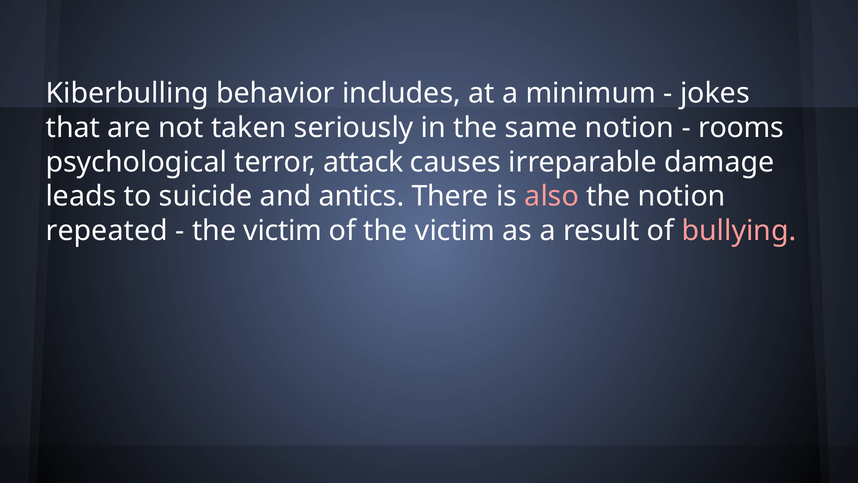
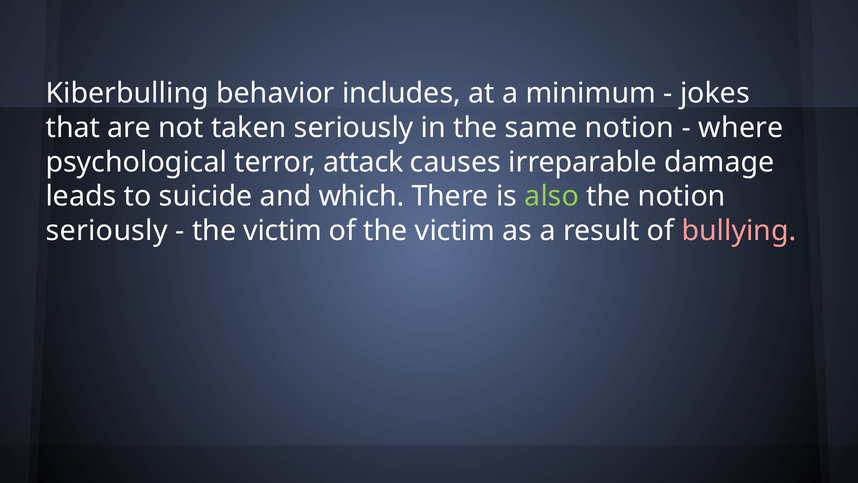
rooms: rooms -> where
antics: antics -> which
also colour: pink -> light green
repeated at (107, 231): repeated -> seriously
